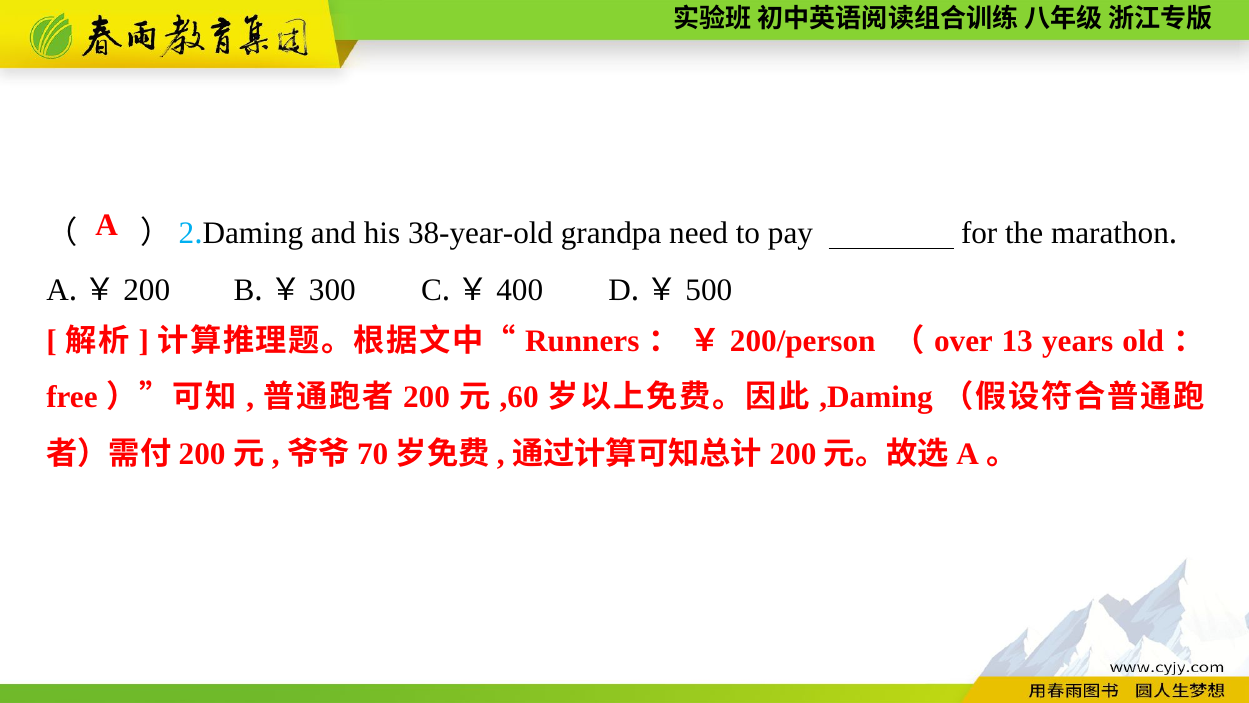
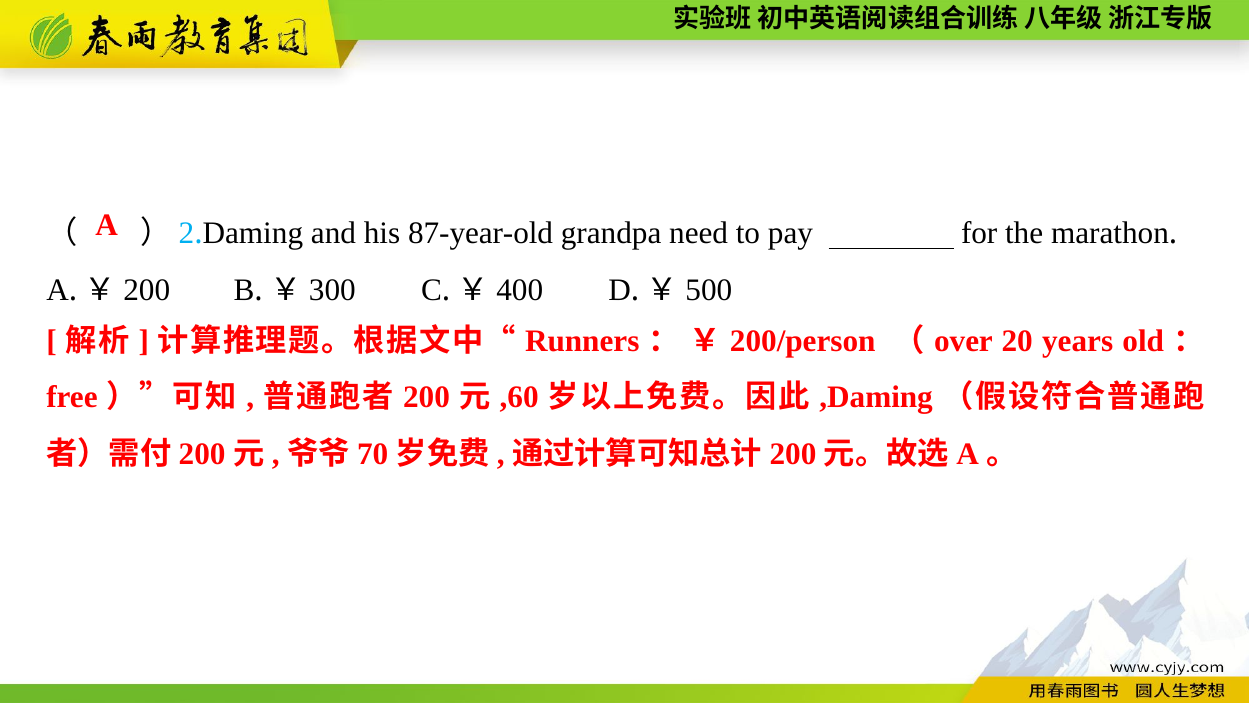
38-year-old: 38-year-old -> 87-year-old
13: 13 -> 20
